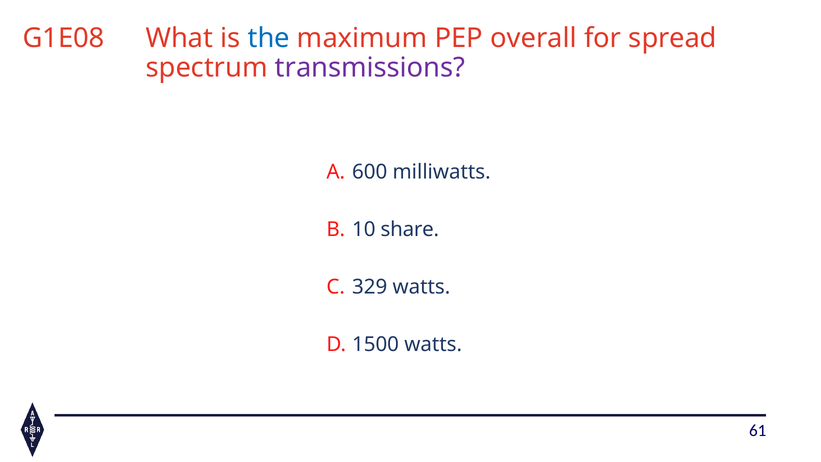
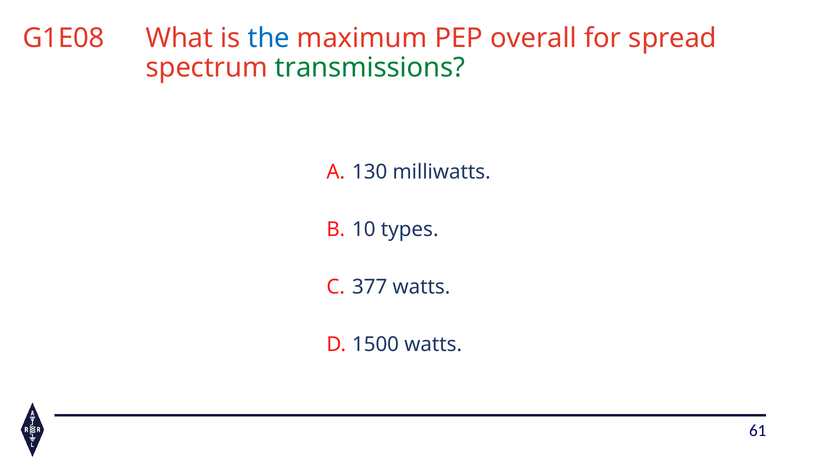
transmissions colour: purple -> green
600: 600 -> 130
share: share -> types
329: 329 -> 377
